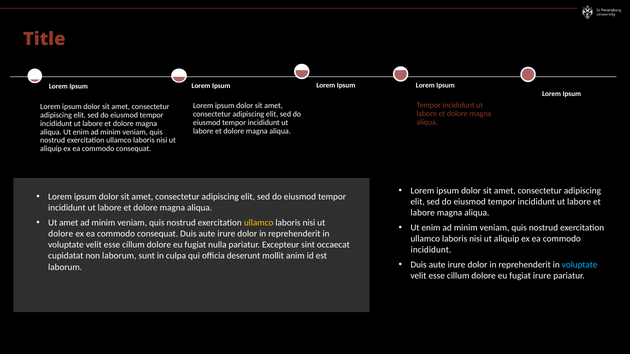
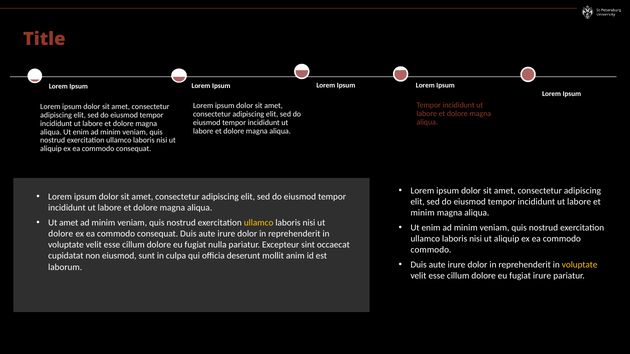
labore at (423, 213): labore -> minim
incididunt at (431, 250): incididunt -> commodo
non laborum: laborum -> eiusmod
voluptate at (580, 265) colour: light blue -> yellow
